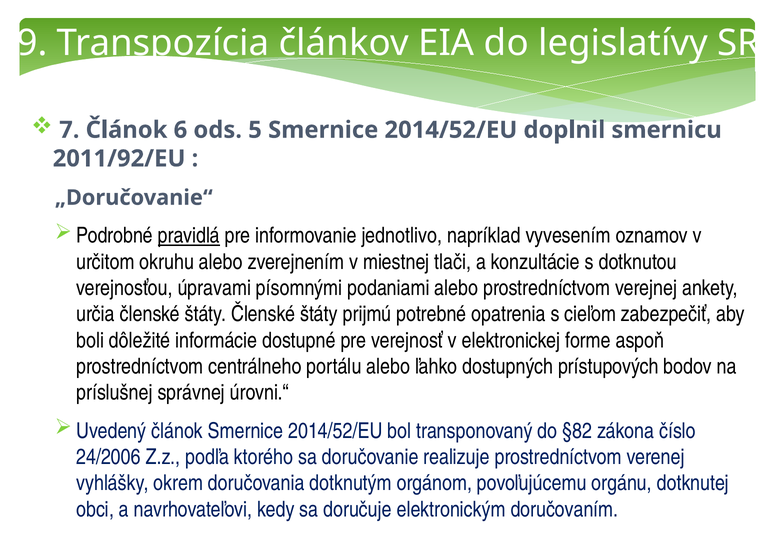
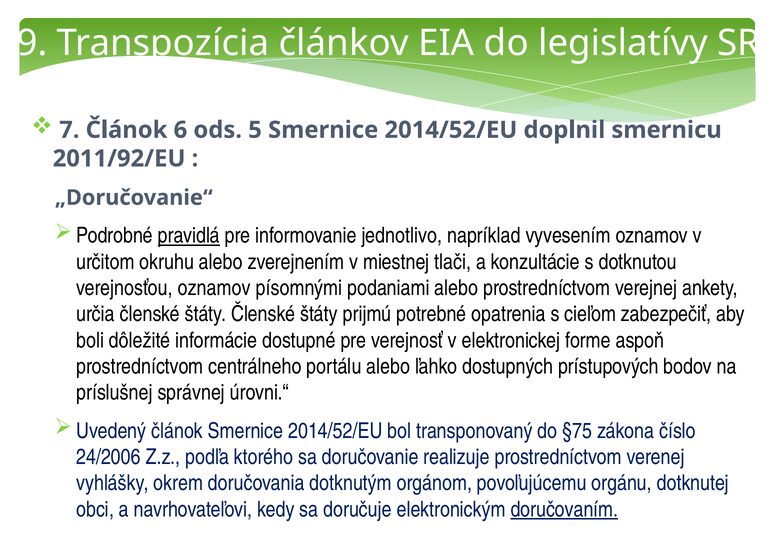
verejnosťou úpravami: úpravami -> oznamov
§82: §82 -> §75
doručovaním underline: none -> present
